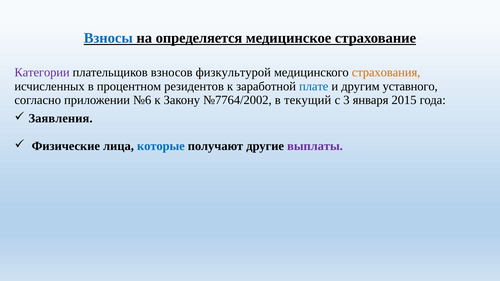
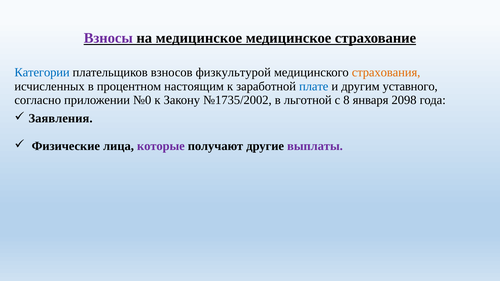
Взносы colour: blue -> purple
на определяется: определяется -> медицинское
Категории colour: purple -> blue
резидентов: резидентов -> настоящим
№6: №6 -> №0
№7764/2002: №7764/2002 -> №1735/2002
текущий: текущий -> льготной
3: 3 -> 8
2015: 2015 -> 2098
которые colour: blue -> purple
